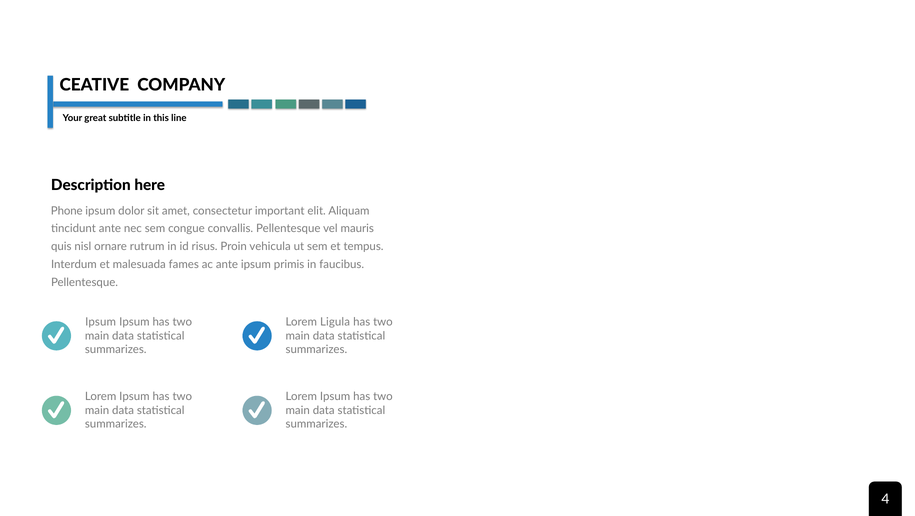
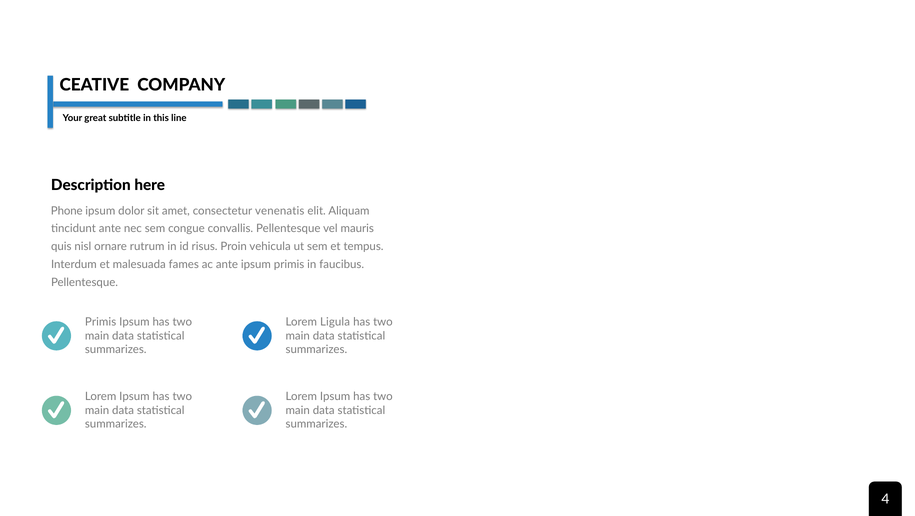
important: important -> venenatis
Ipsum at (101, 322): Ipsum -> Primis
